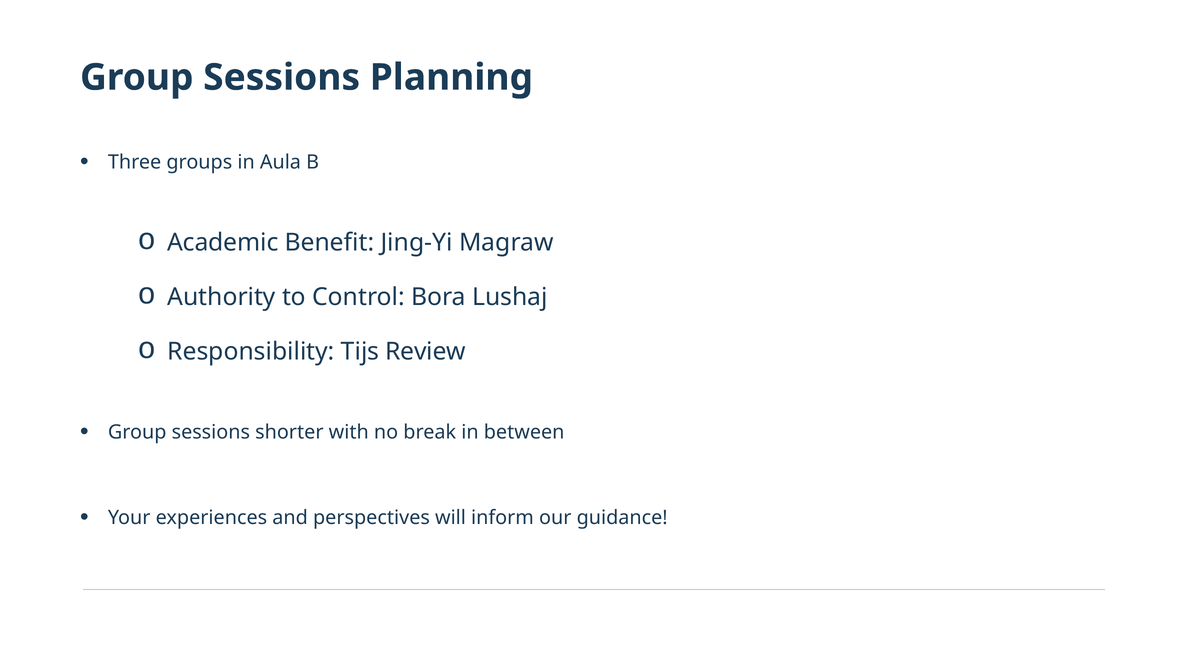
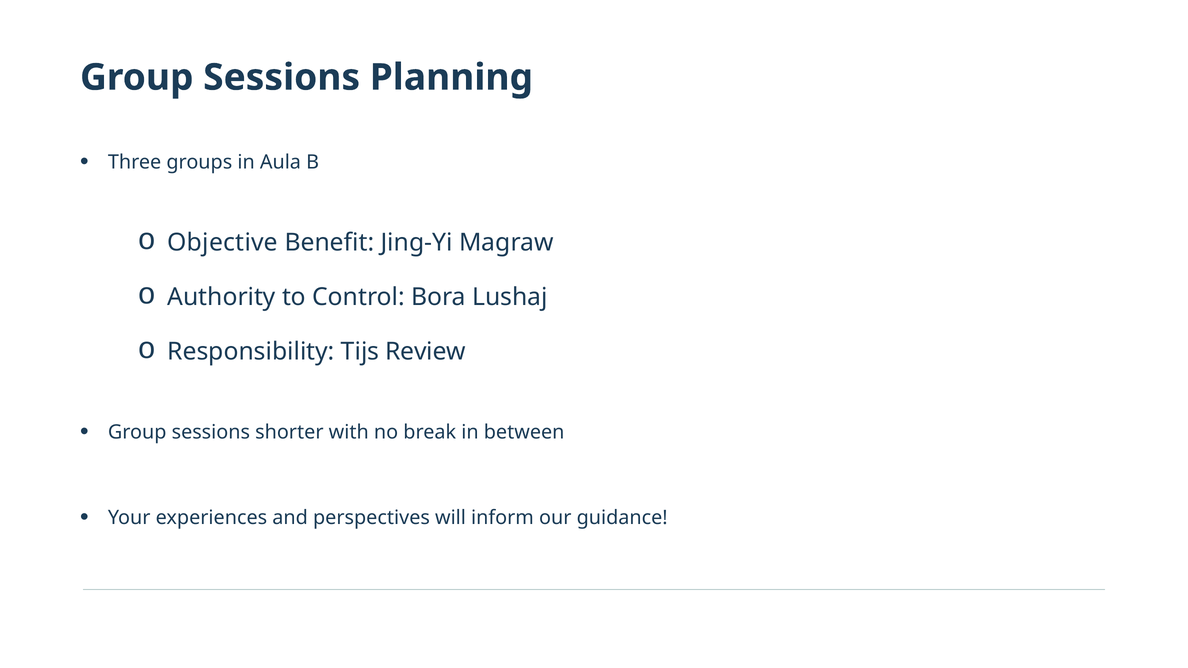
Academic: Academic -> Objective
